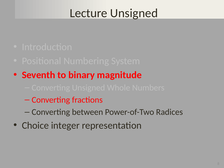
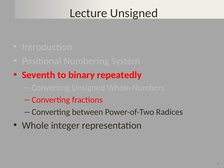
magnitude: magnitude -> repeatedly
Choice at (35, 125): Choice -> Whole
